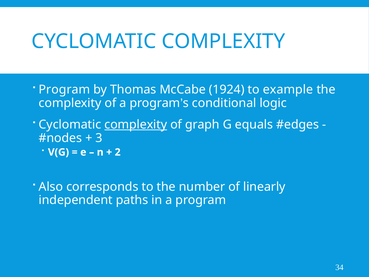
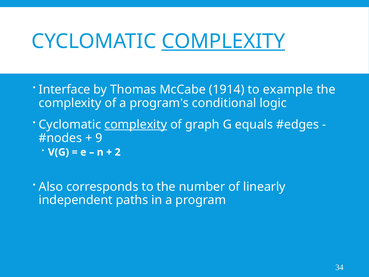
COMPLEXITY at (223, 41) underline: none -> present
Program at (64, 90): Program -> Interface
1924: 1924 -> 1914
3: 3 -> 9
